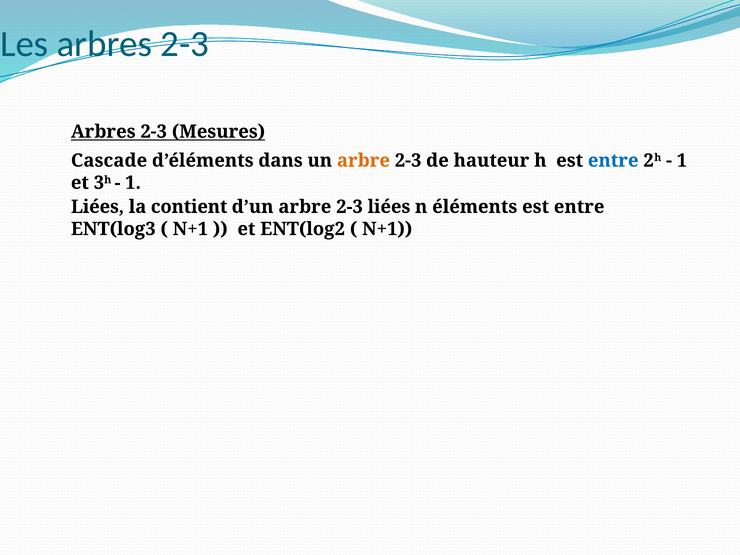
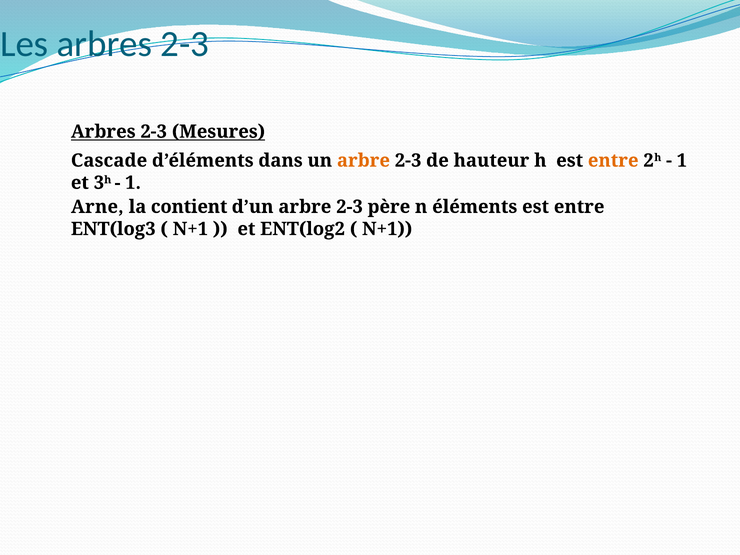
entre at (613, 161) colour: blue -> orange
Liées at (97, 207): Liées -> Arne
2-3 liées: liées -> père
